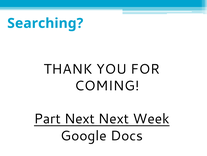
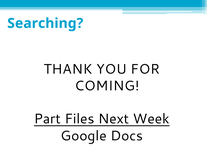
Part Next: Next -> Files
